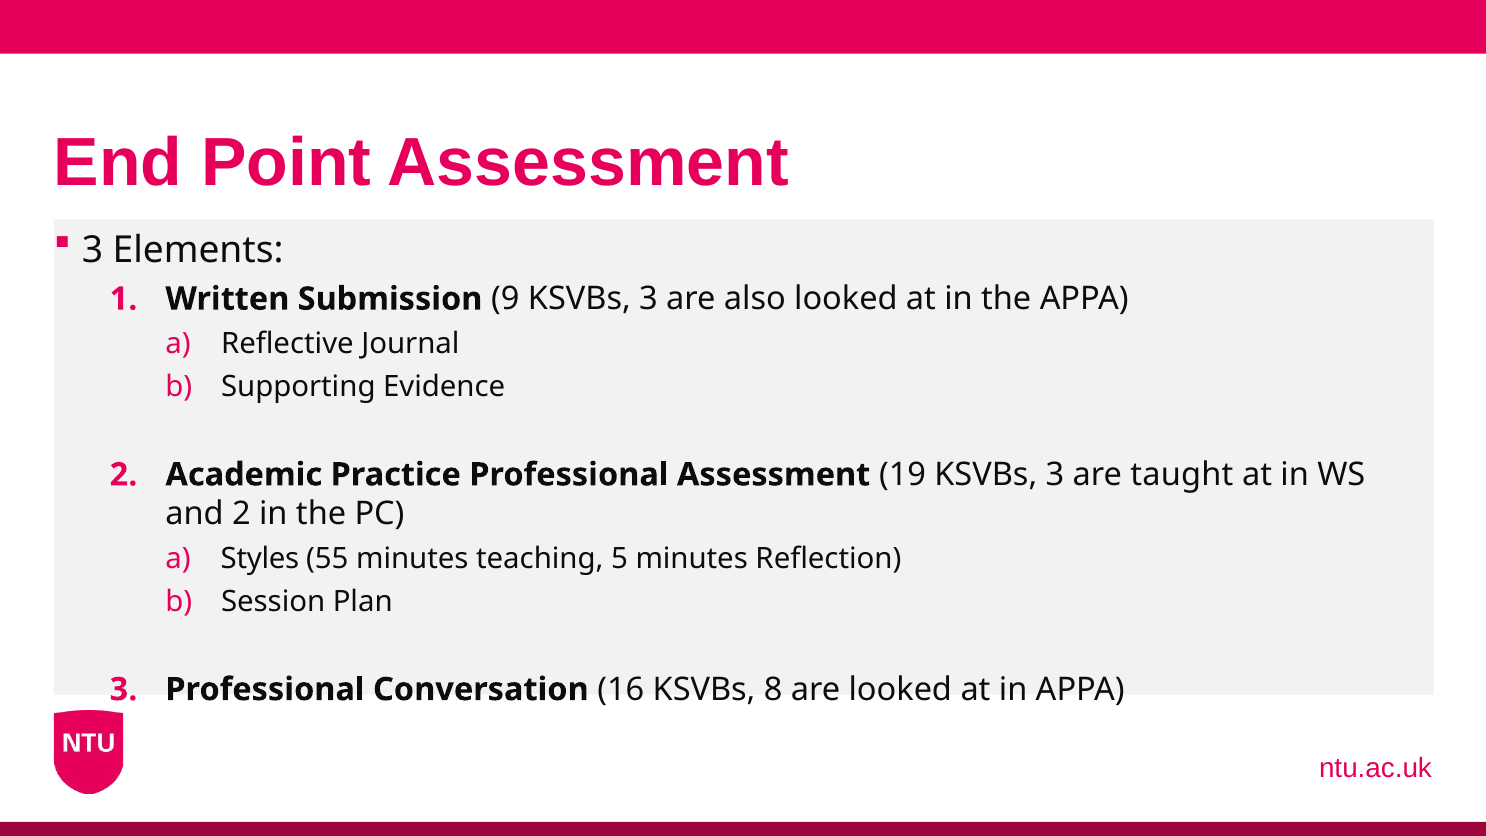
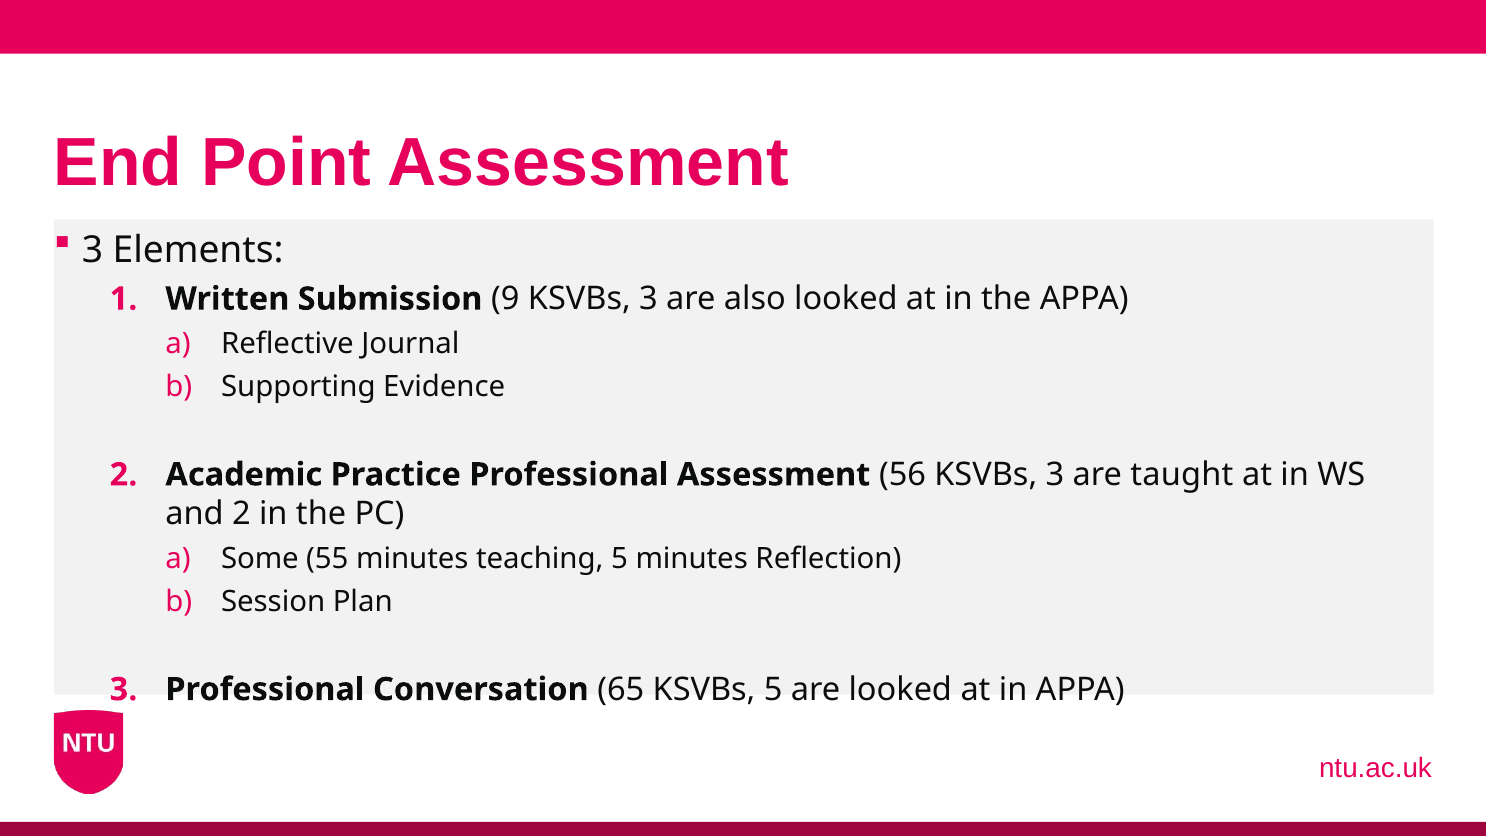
19: 19 -> 56
Styles: Styles -> Some
16: 16 -> 65
KSVBs 8: 8 -> 5
